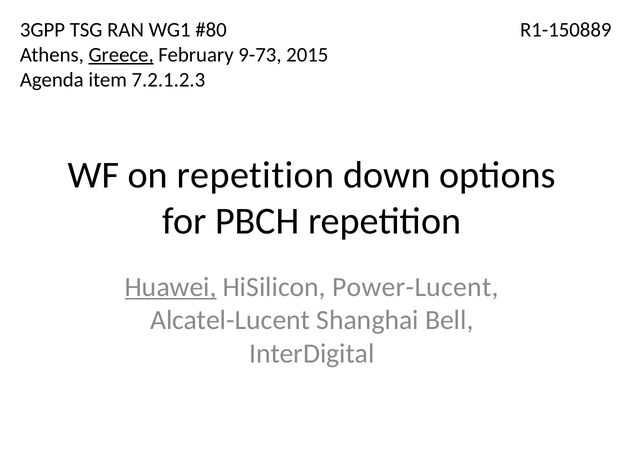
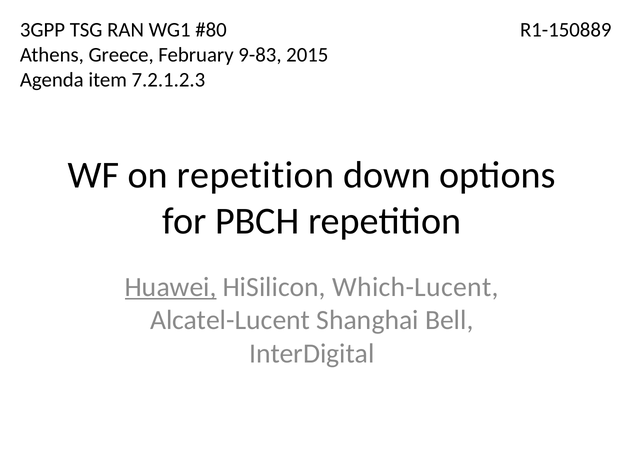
Greece underline: present -> none
9-73: 9-73 -> 9-83
Power-Lucent: Power-Lucent -> Which-Lucent
